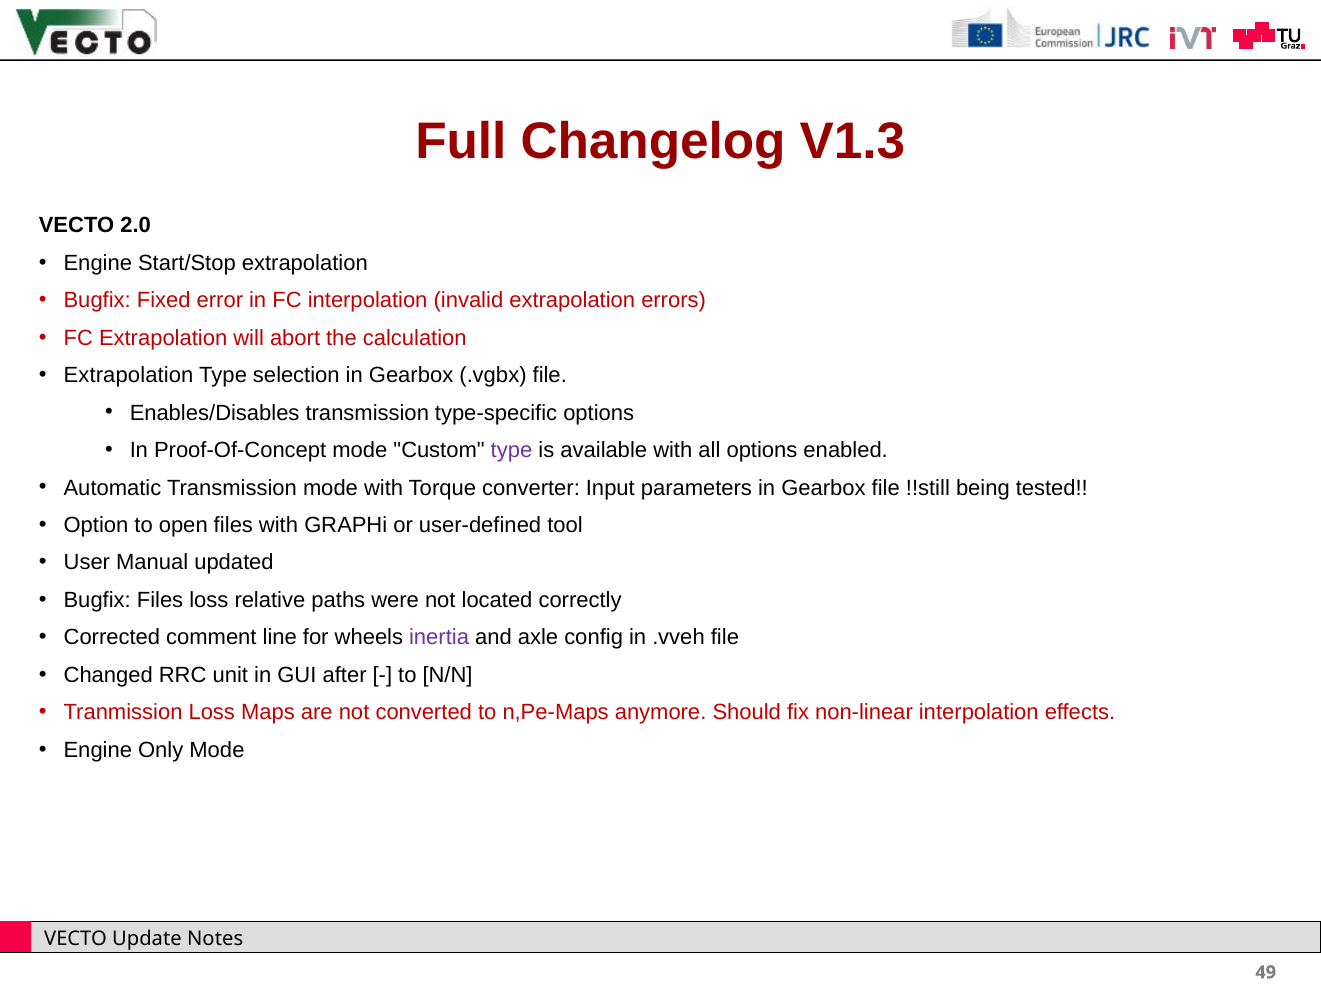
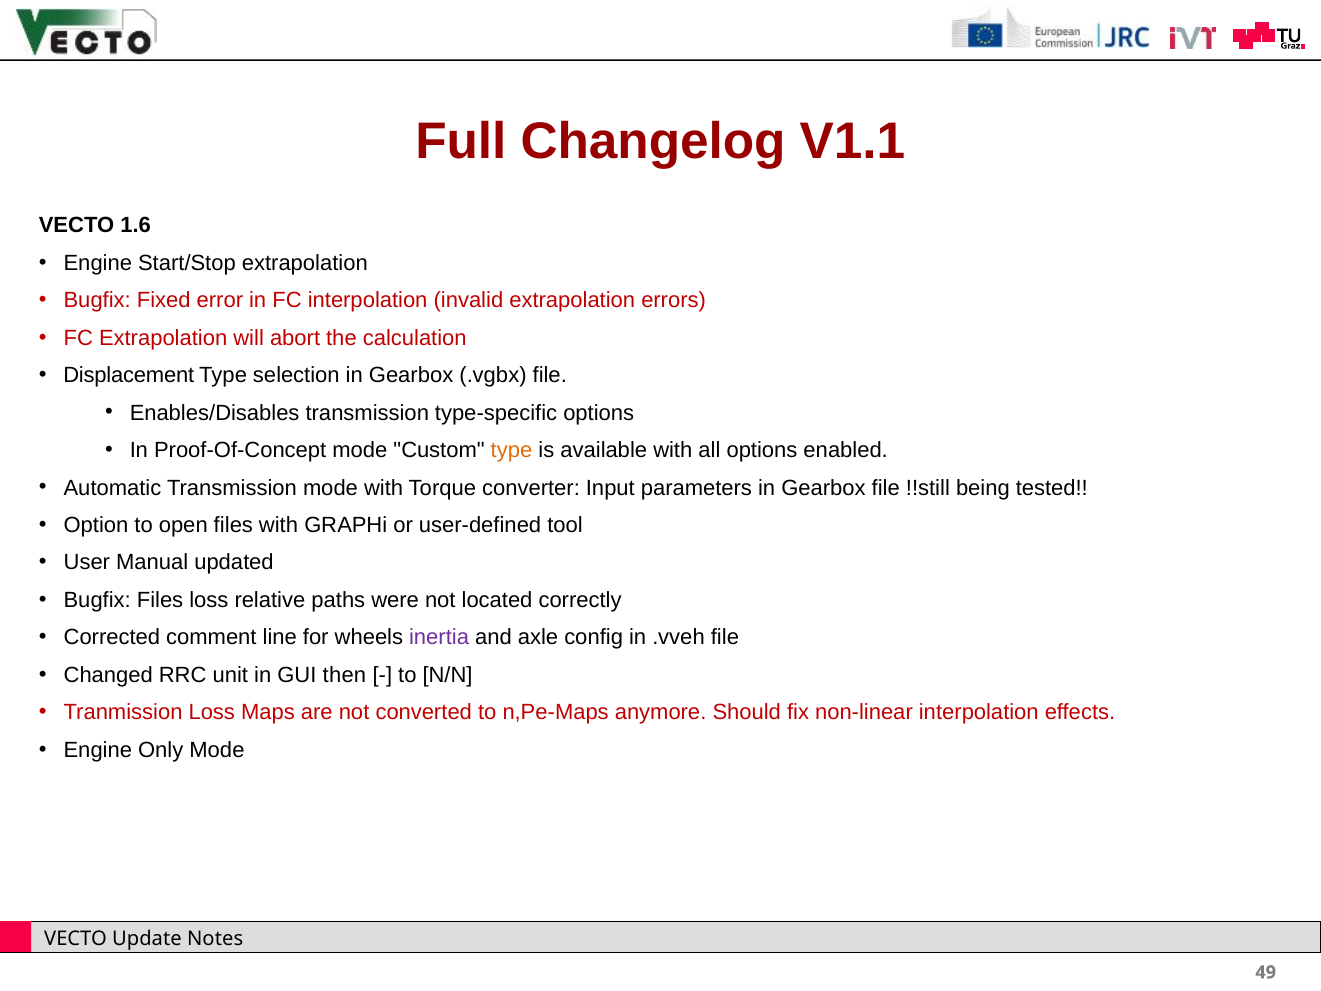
V1.3: V1.3 -> V1.1
2.0: 2.0 -> 1.6
Extrapolation at (129, 375): Extrapolation -> Displacement
type at (512, 450) colour: purple -> orange
after: after -> then
